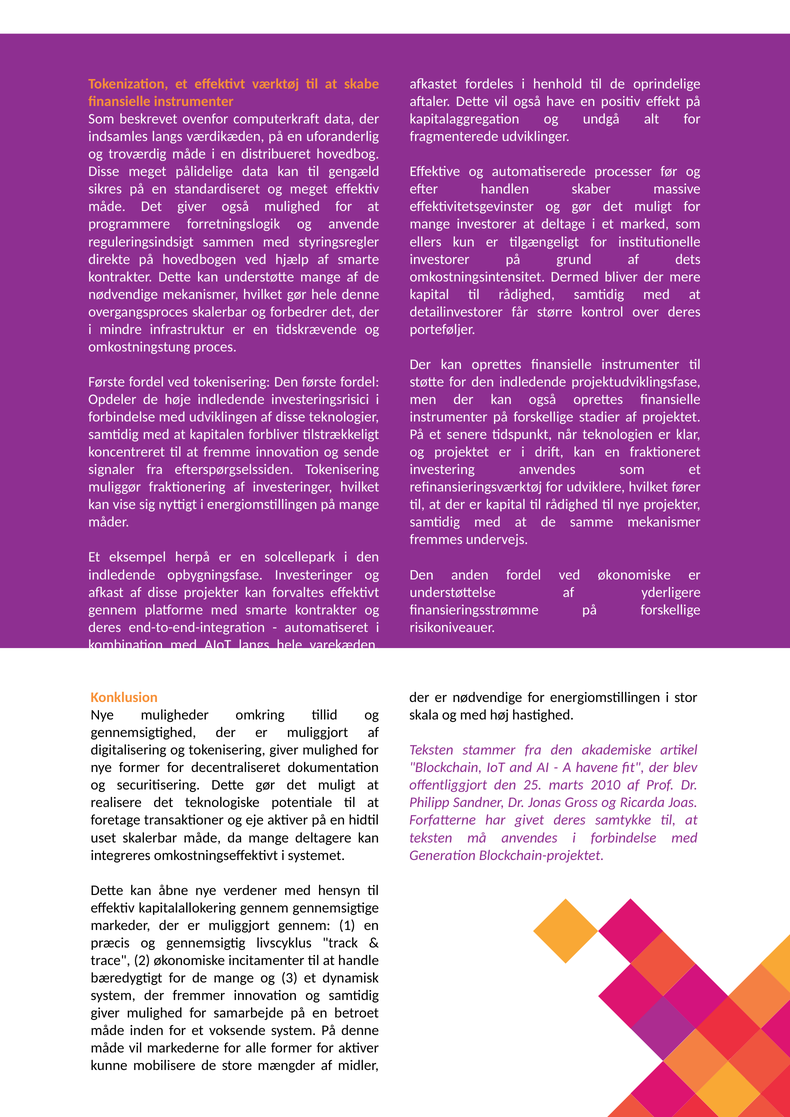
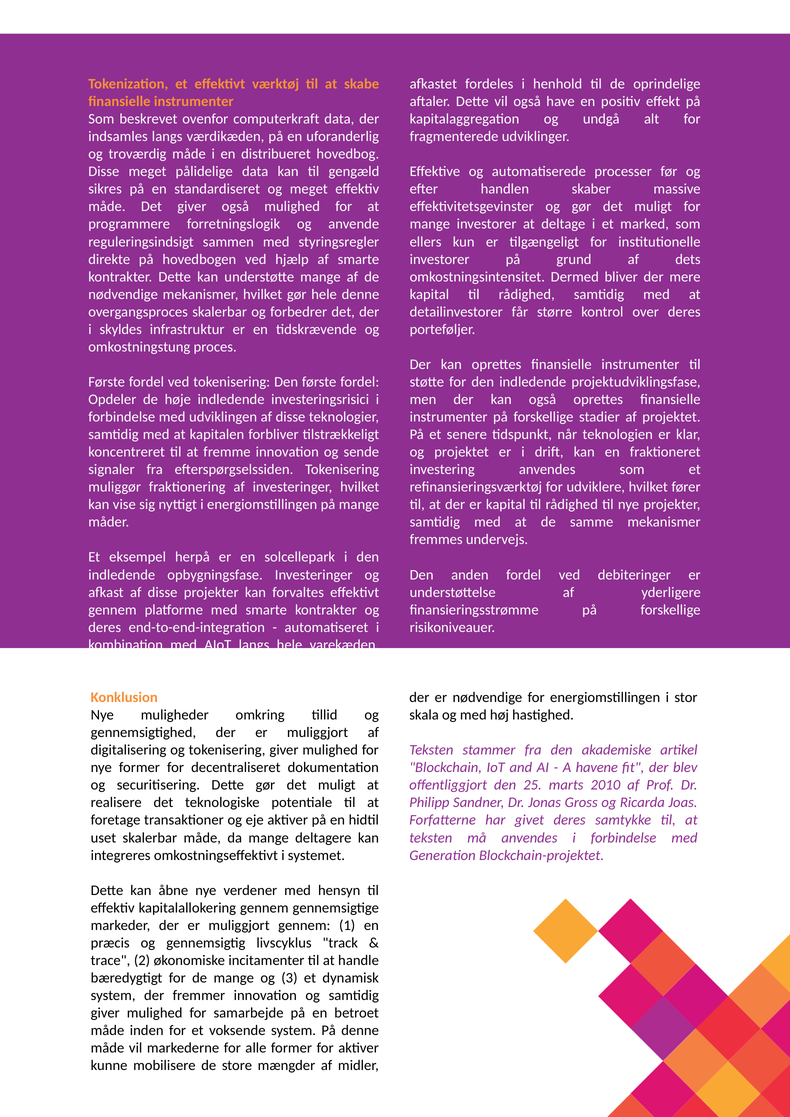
mindre: mindre -> skyldes
ved økonomiske: økonomiske -> debiteringer
